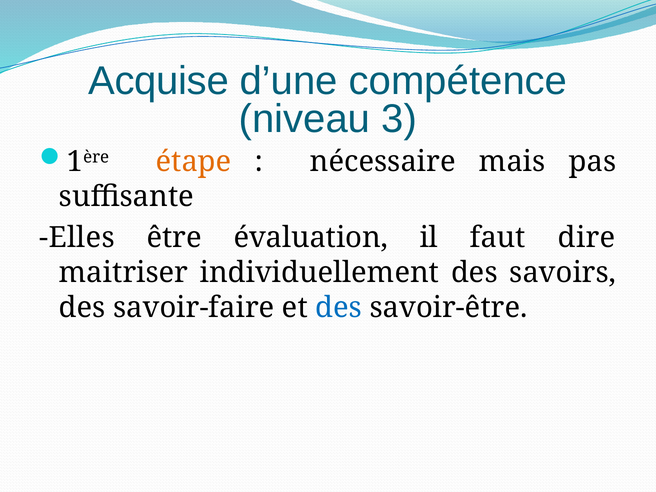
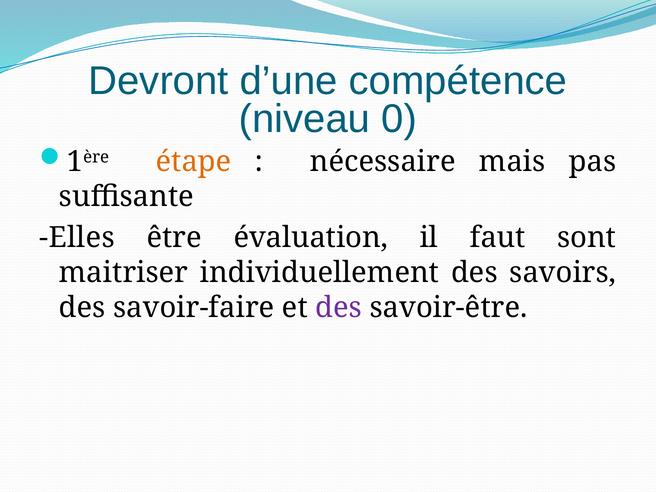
Acquise: Acquise -> Devront
3: 3 -> 0
dire: dire -> sont
des at (339, 308) colour: blue -> purple
